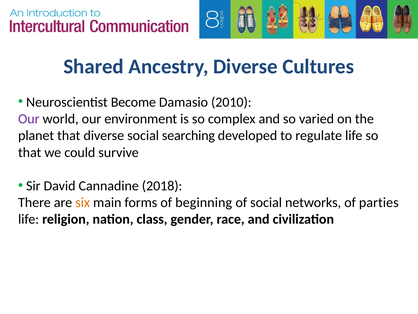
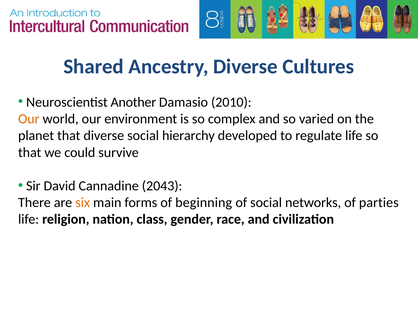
Become: Become -> Another
Our at (29, 119) colour: purple -> orange
searching: searching -> hierarchy
2018: 2018 -> 2043
